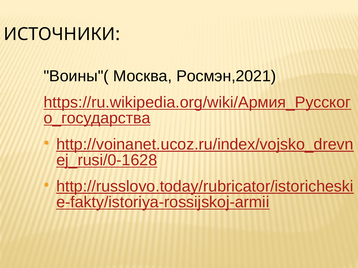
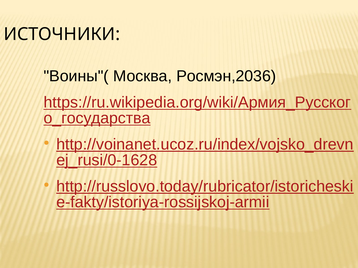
Росмэн,2021: Росмэн,2021 -> Росмэн,2036
